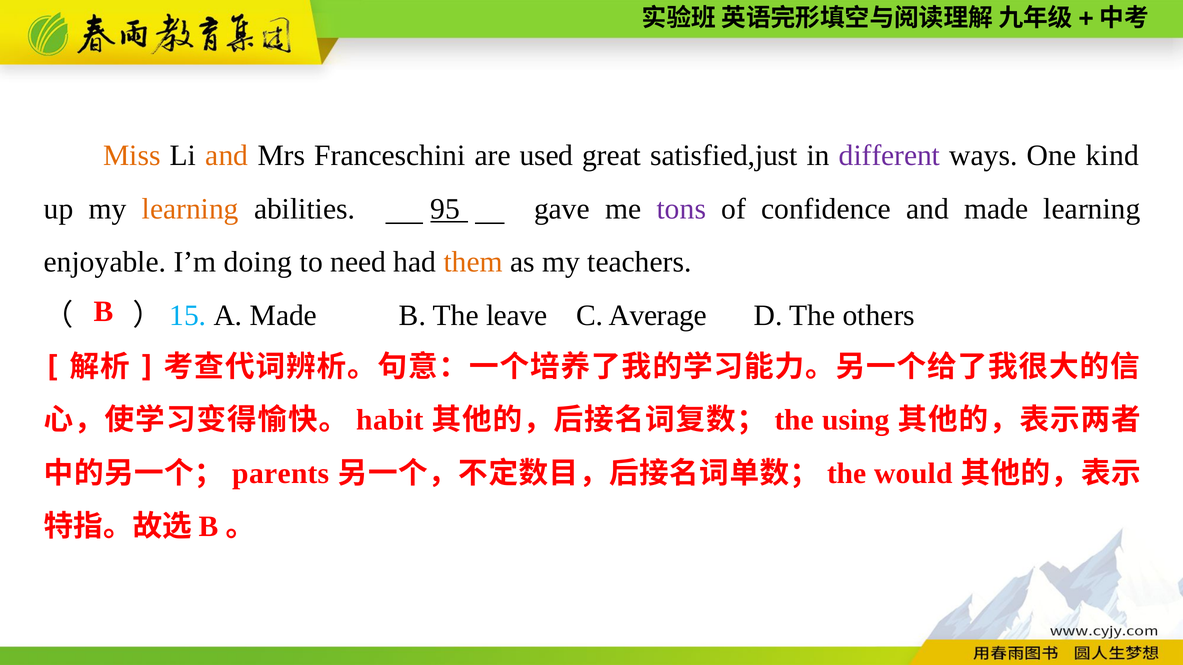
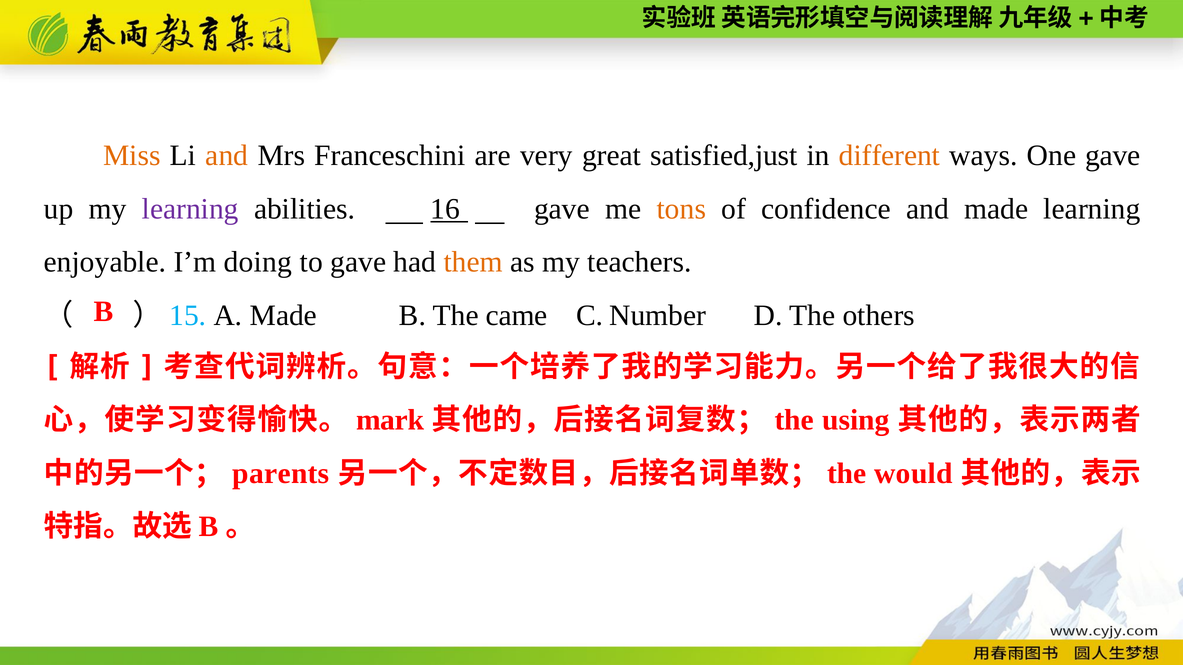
used: used -> very
different colour: purple -> orange
One kind: kind -> gave
learning at (190, 209) colour: orange -> purple
95: 95 -> 16
tons colour: purple -> orange
to need: need -> gave
leave: leave -> came
Average: Average -> Number
habit: habit -> mark
